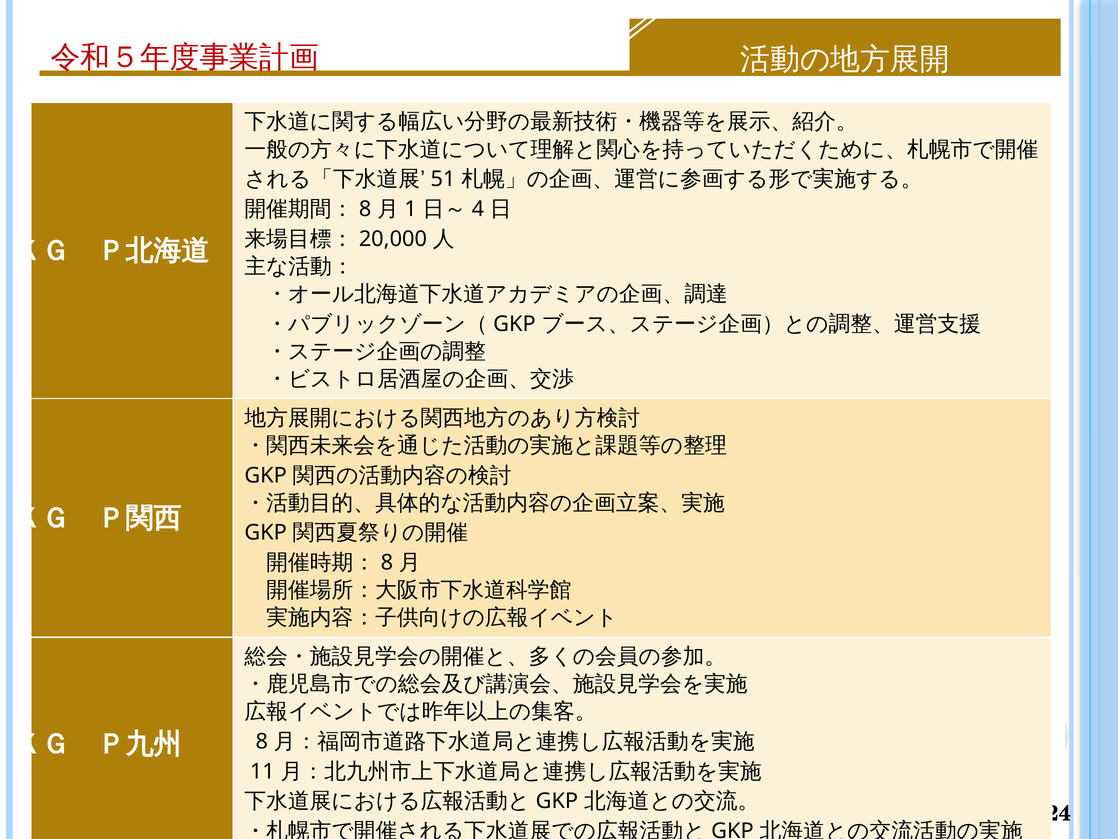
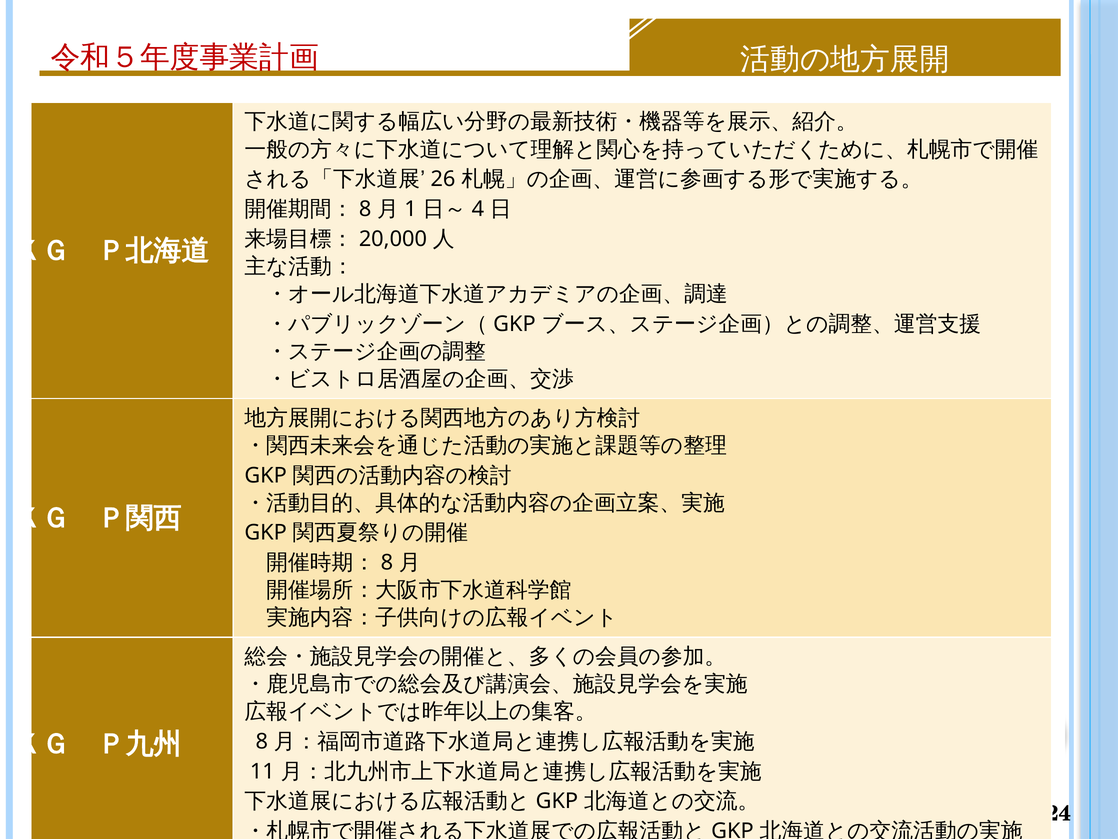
51: 51 -> 26
